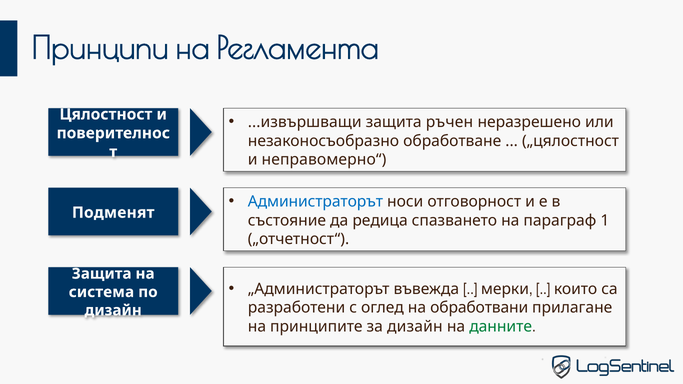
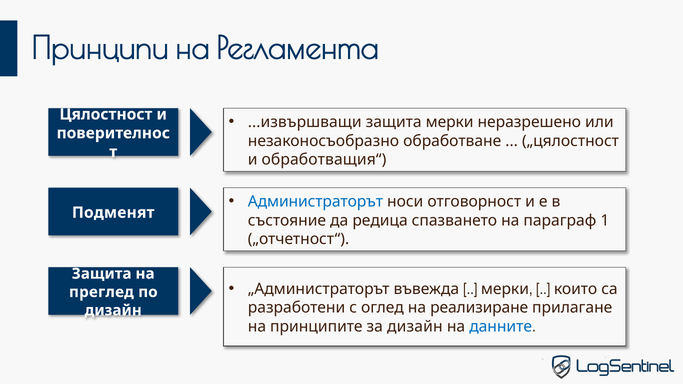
защита ръчен: ръчен -> мерки
неправомерно“: неправомерно“ -> обработващия“
система: система -> преглед
обработвани: обработвани -> реализиране
данните colour: green -> blue
